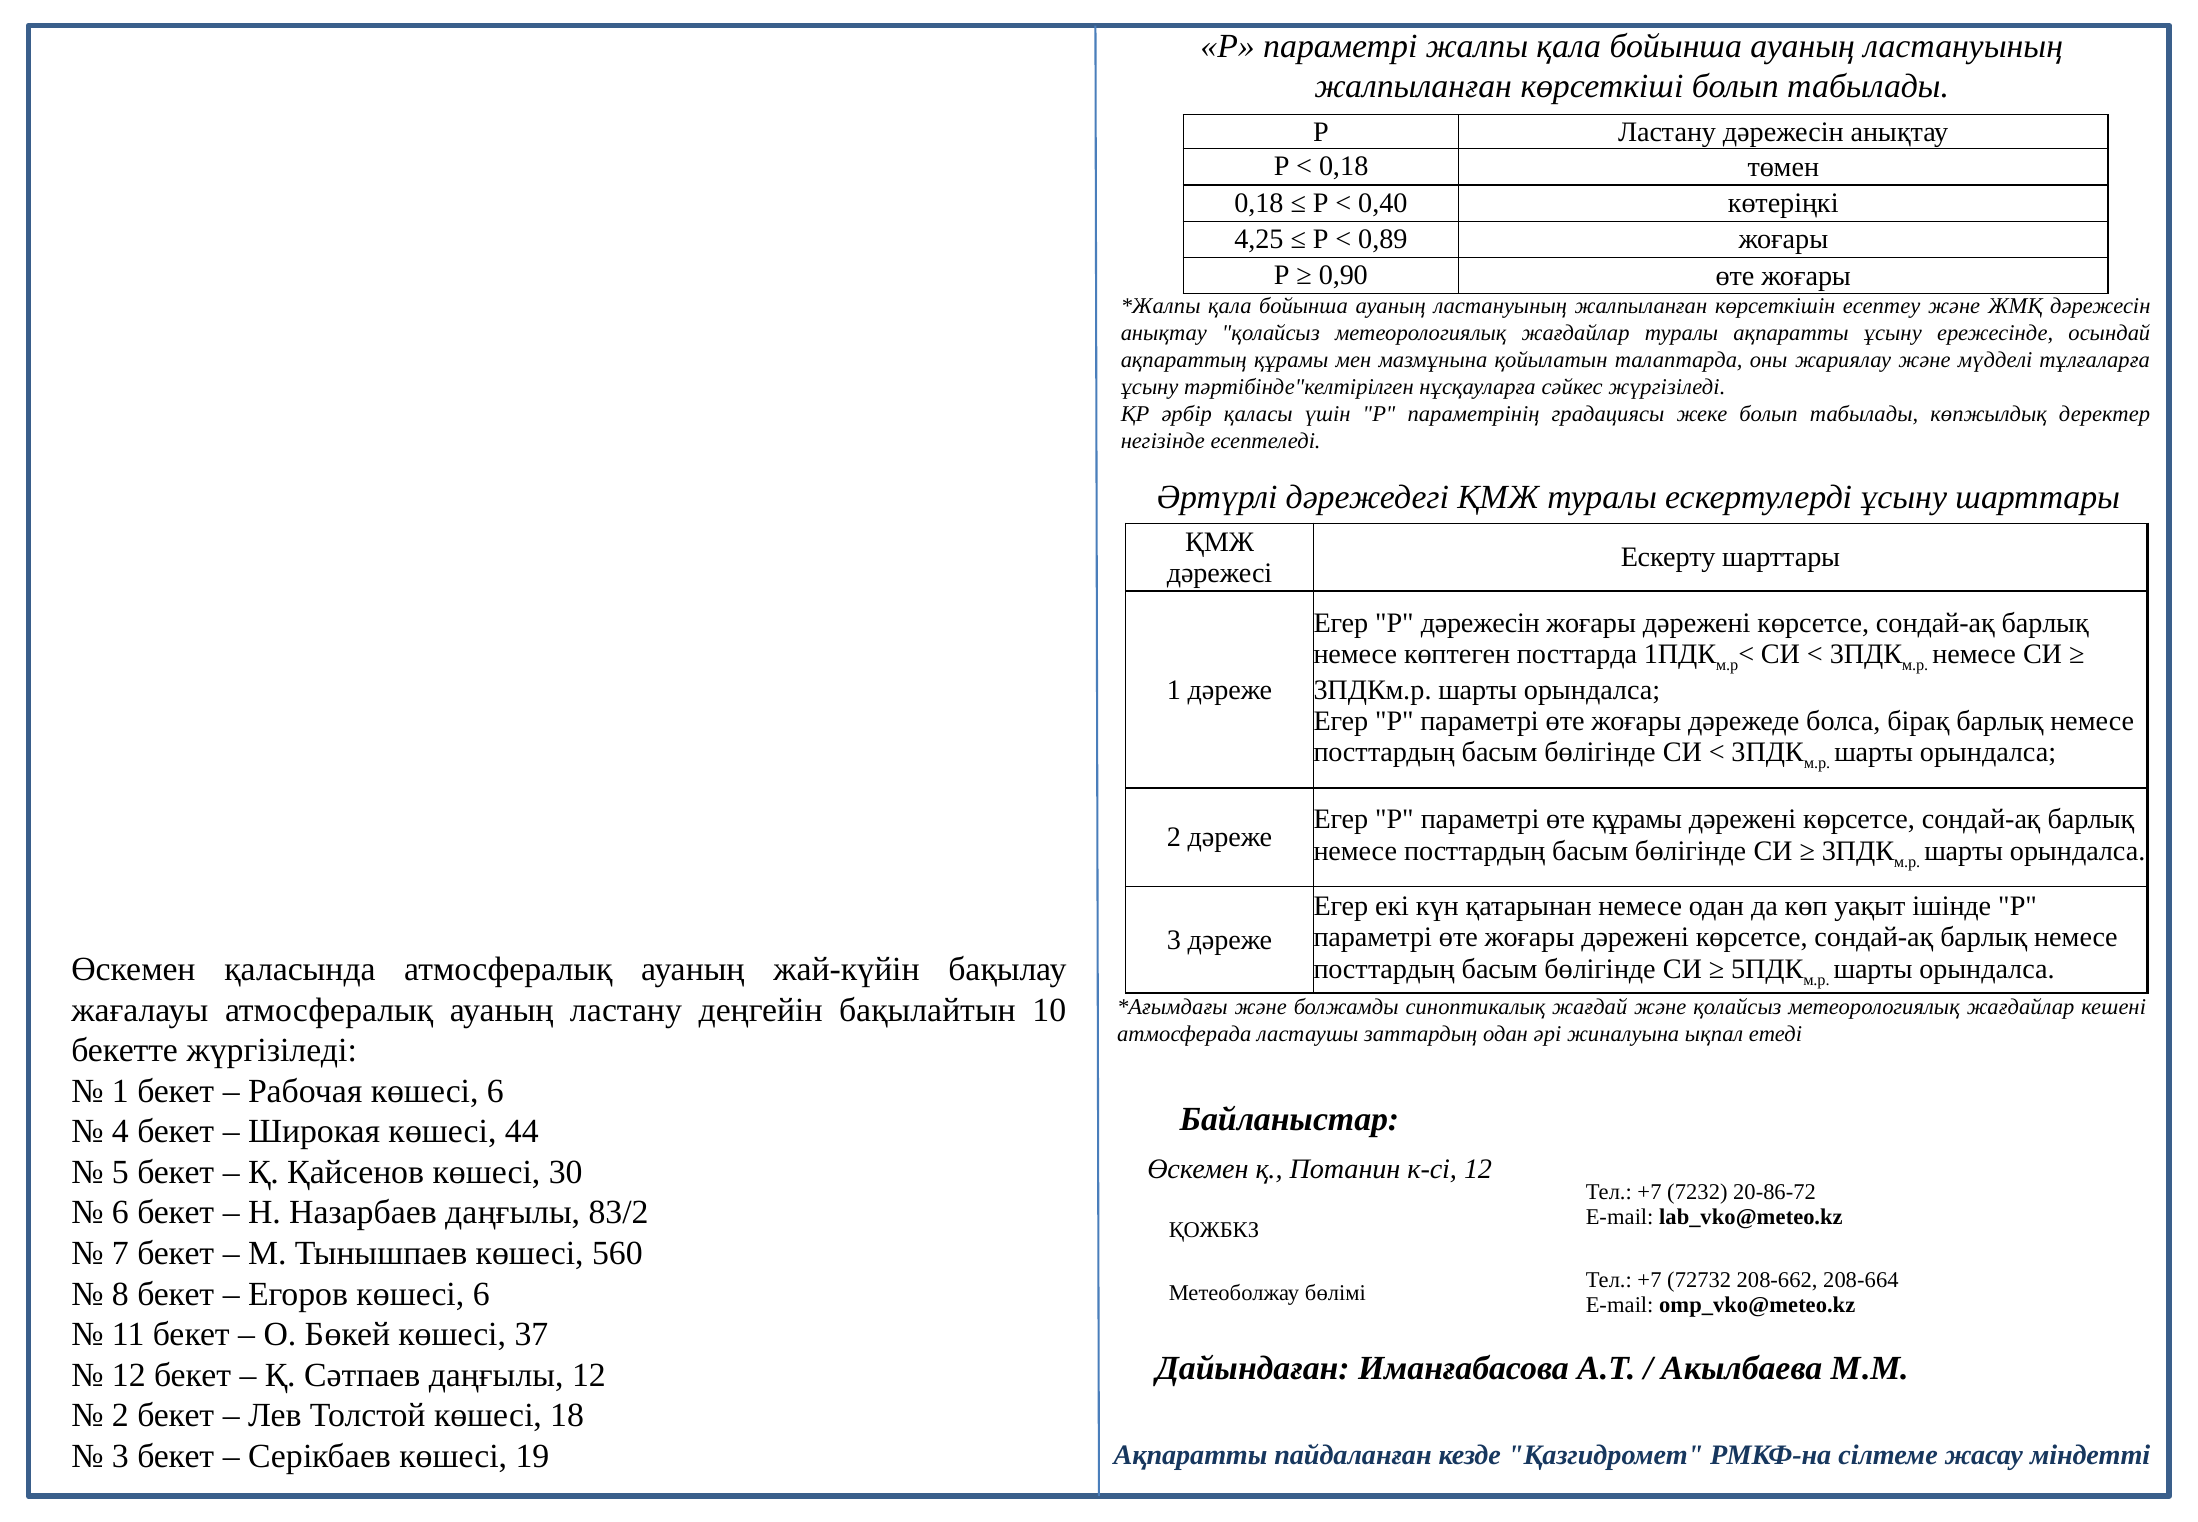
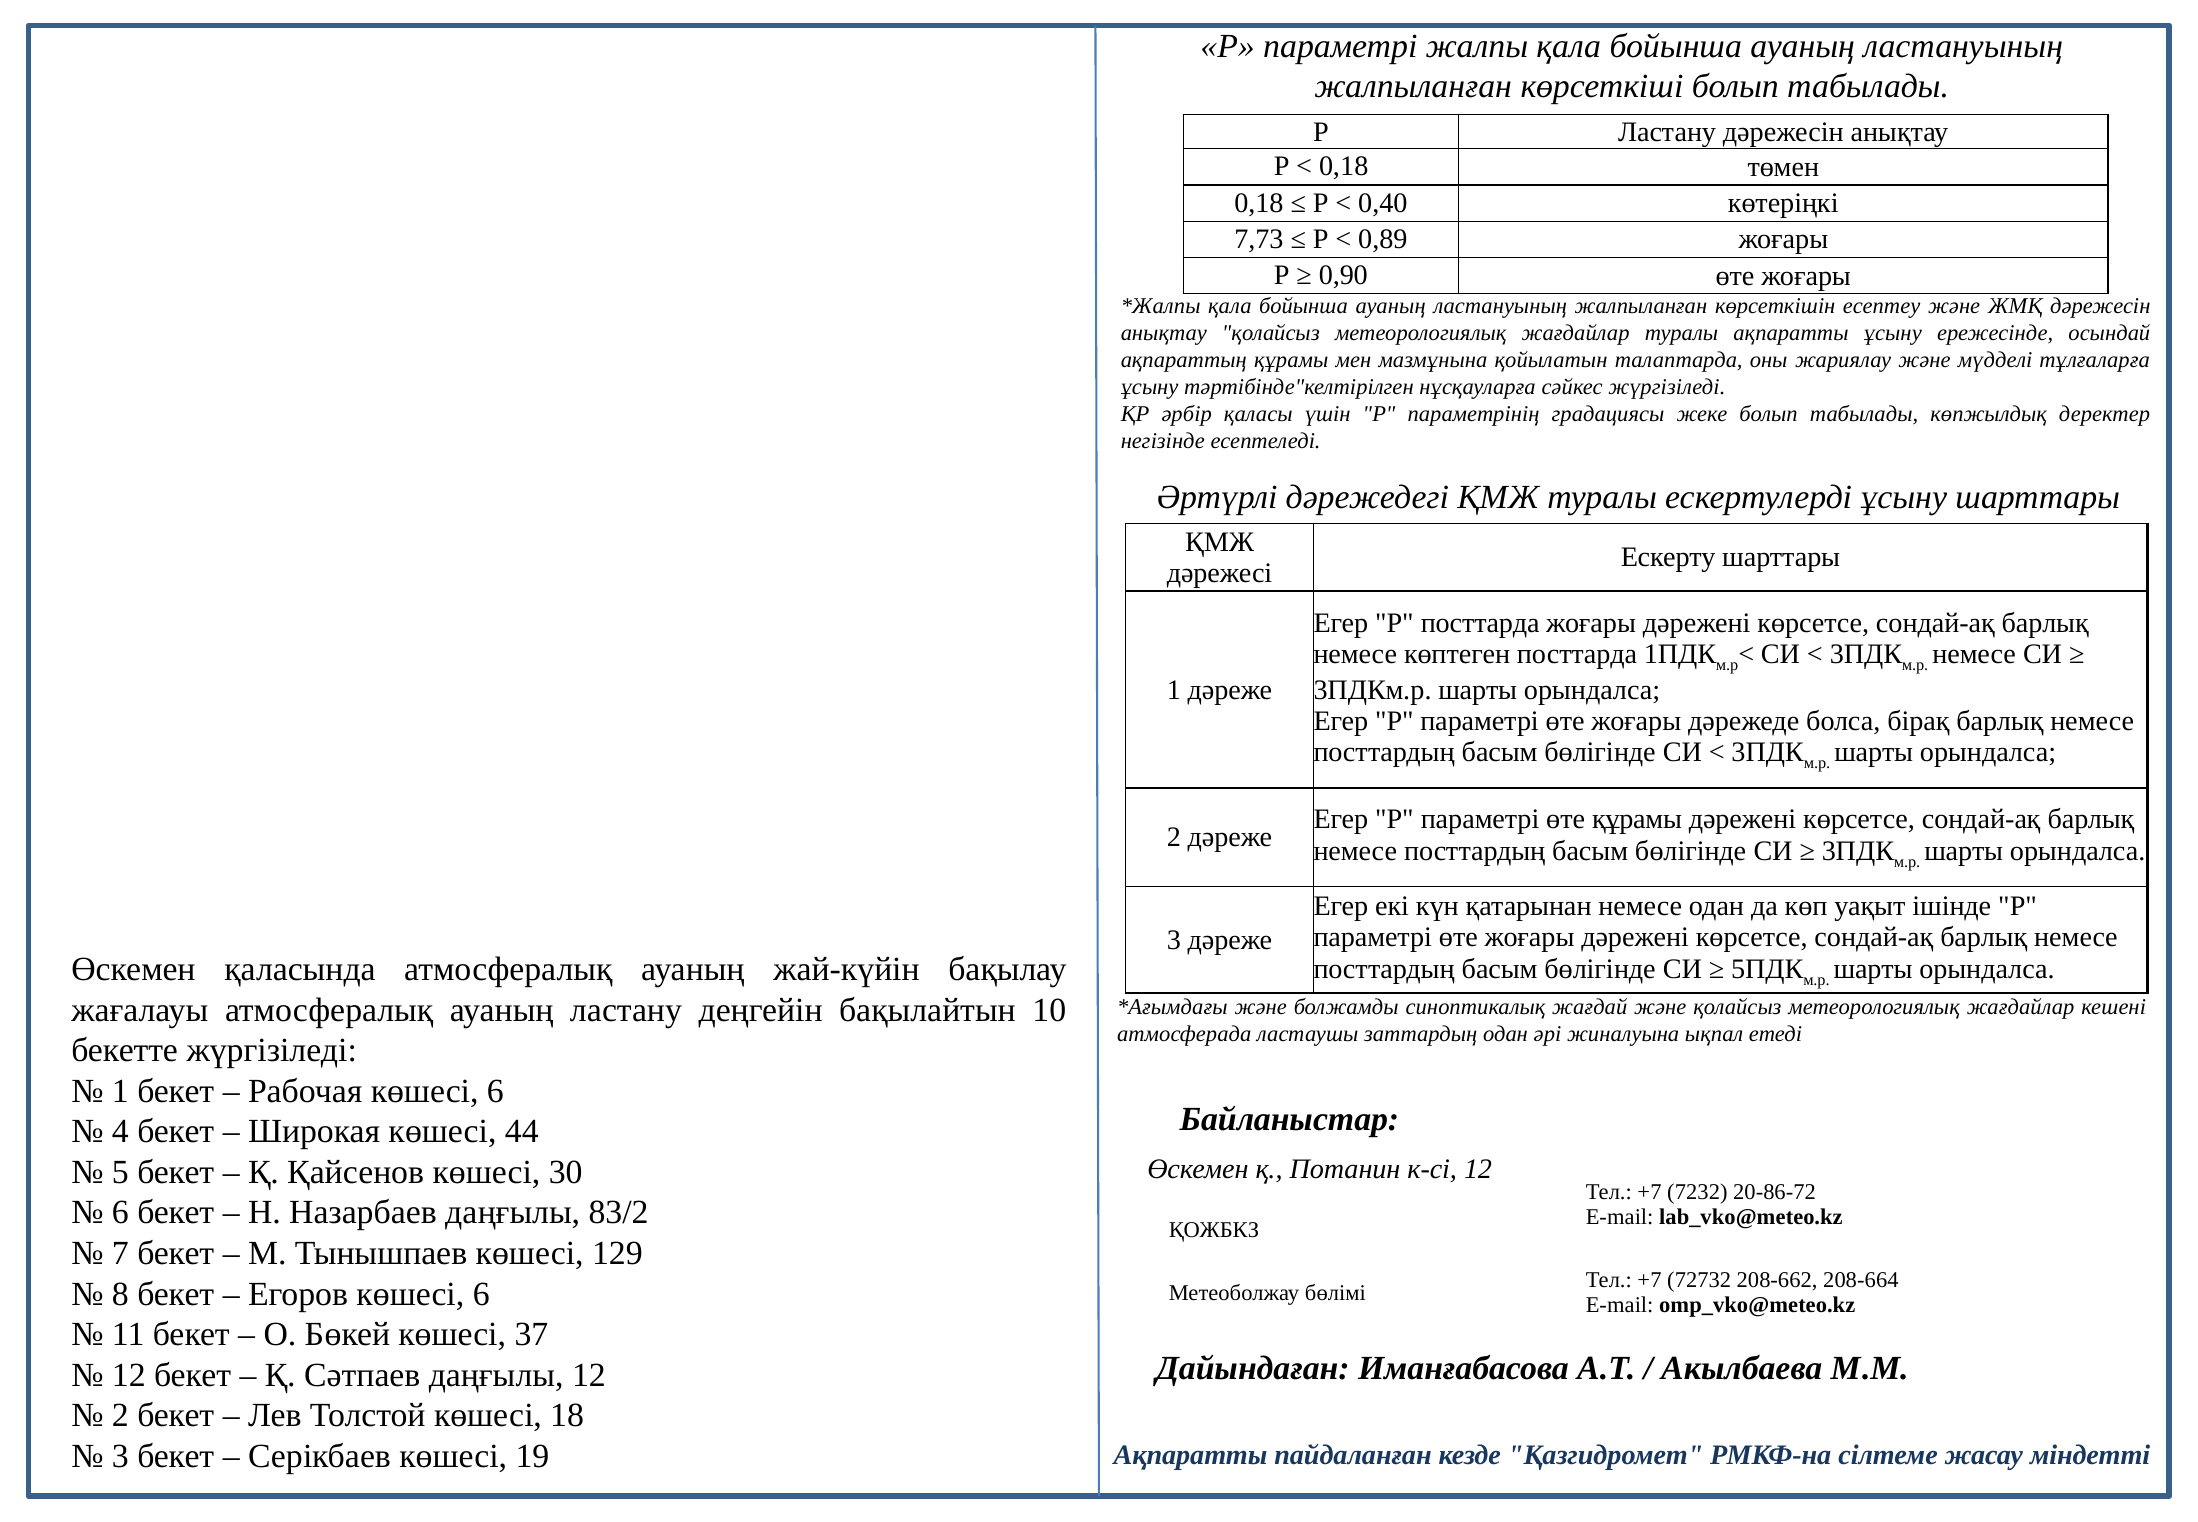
4,25: 4,25 -> 7,73
Р дәрежесін: дәрежесін -> посттарда
560: 560 -> 129
